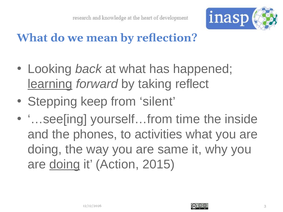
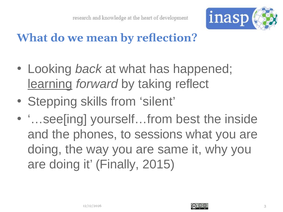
keep: keep -> skills
time: time -> best
activities: activities -> sessions
doing at (65, 165) underline: present -> none
Action: Action -> Finally
